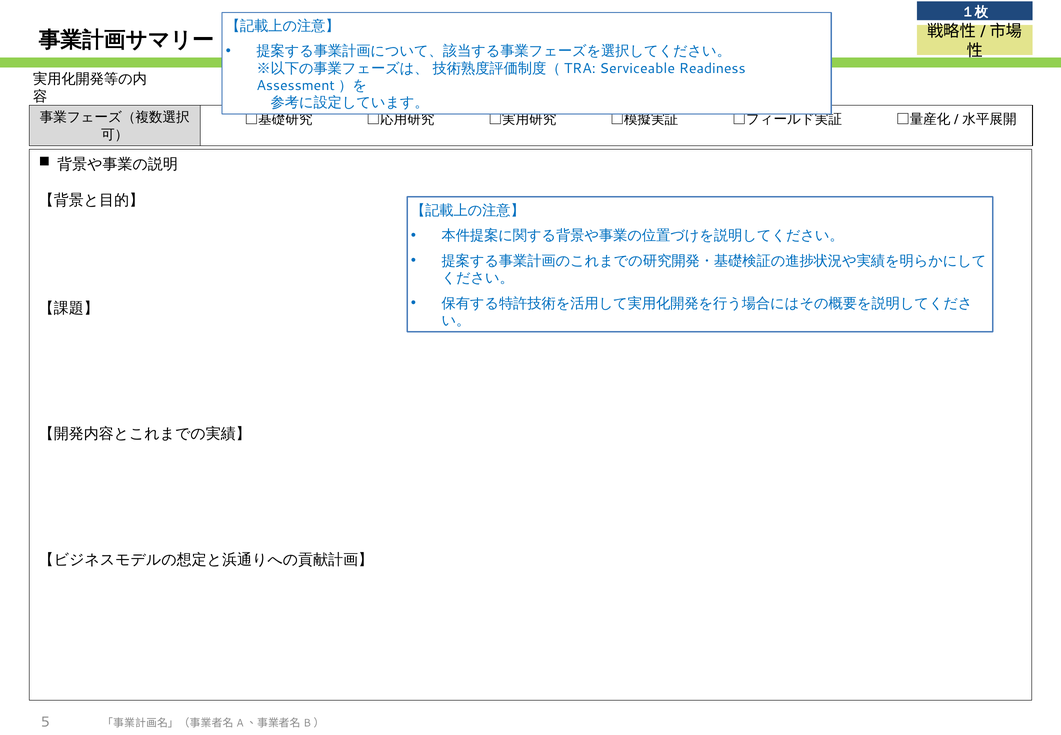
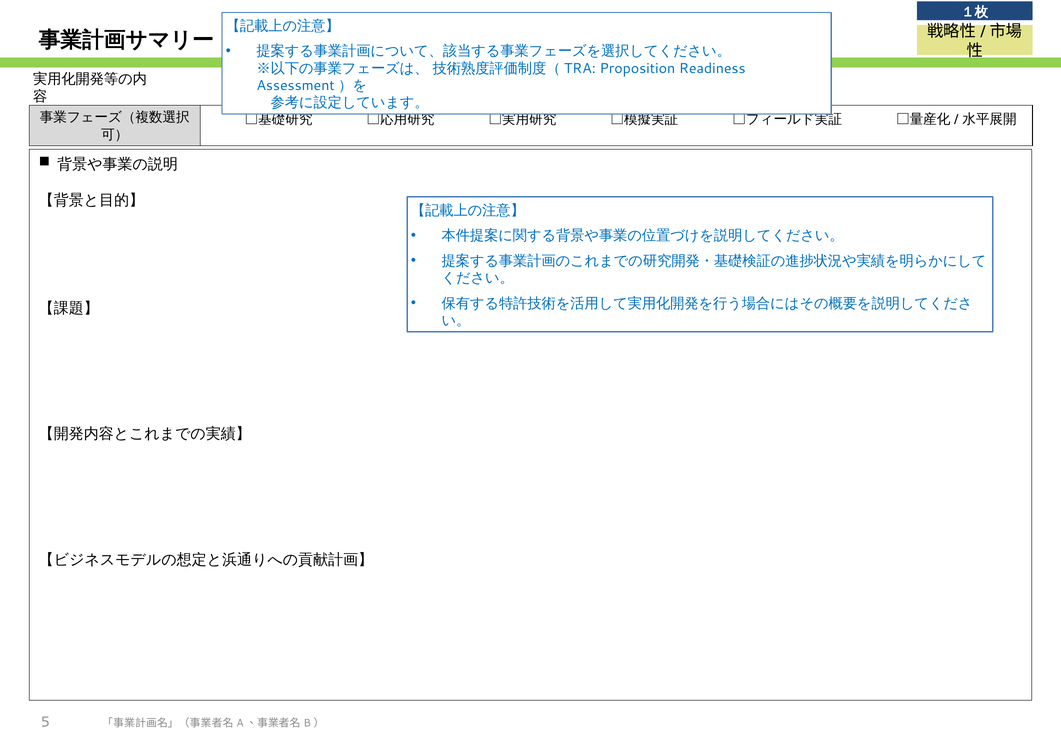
Serviceable: Serviceable -> Proposition
